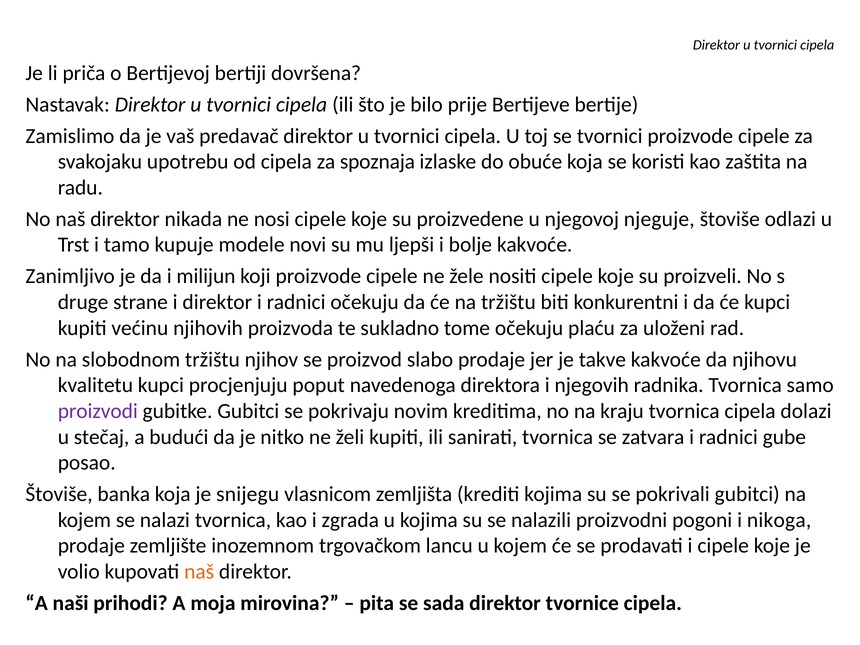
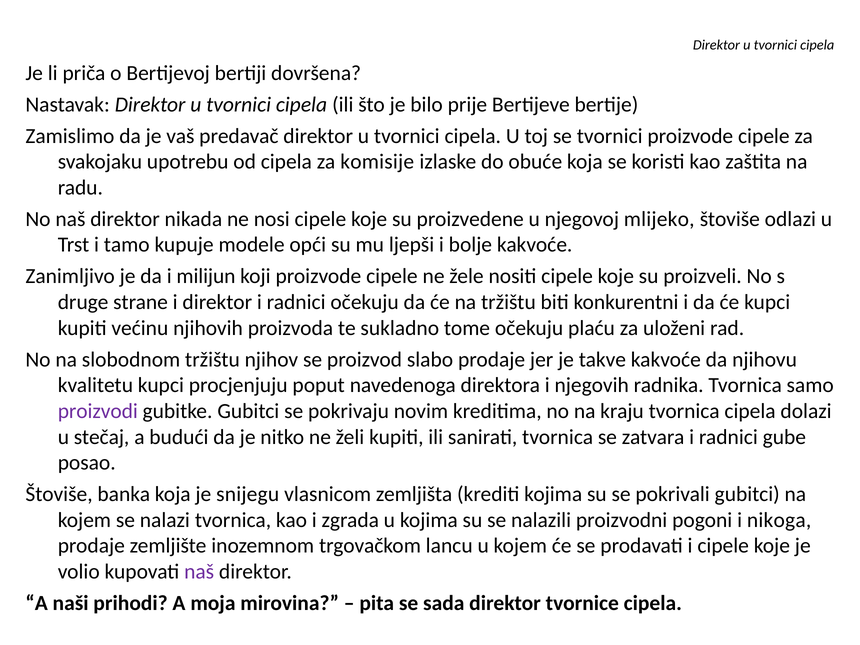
spoznaja: spoznaja -> komisije
njeguje: njeguje -> mlijeko
novi: novi -> opći
naš at (199, 572) colour: orange -> purple
